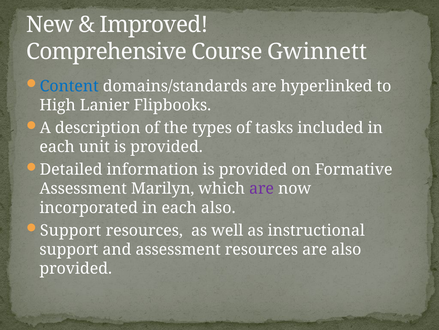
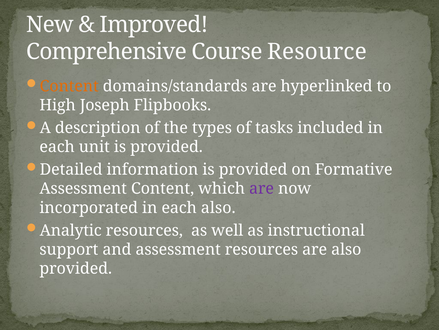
Gwinnett: Gwinnett -> Resource
Content at (69, 86) colour: blue -> orange
Lanier: Lanier -> Joseph
Assessment Marilyn: Marilyn -> Content
Support at (71, 230): Support -> Analytic
